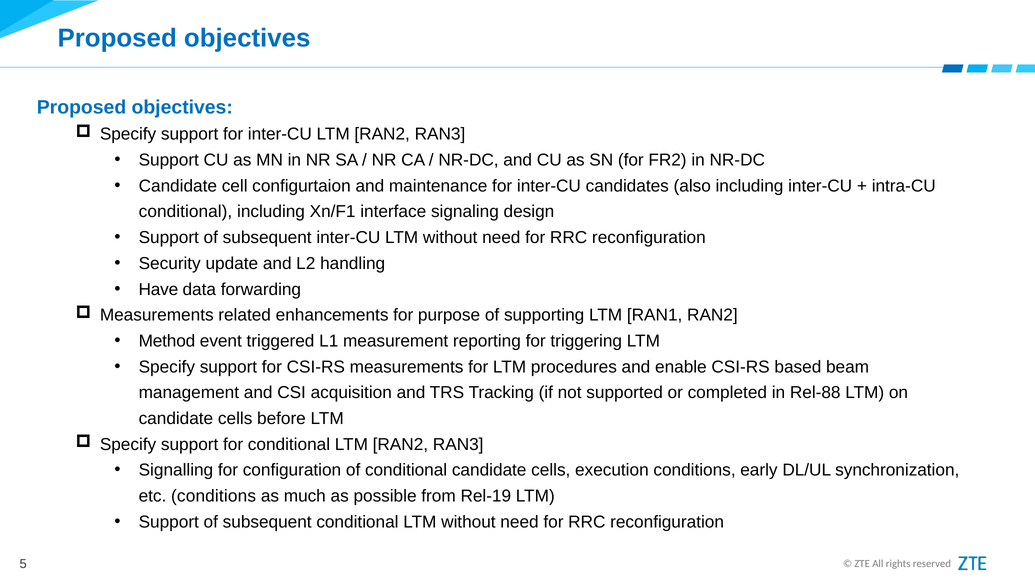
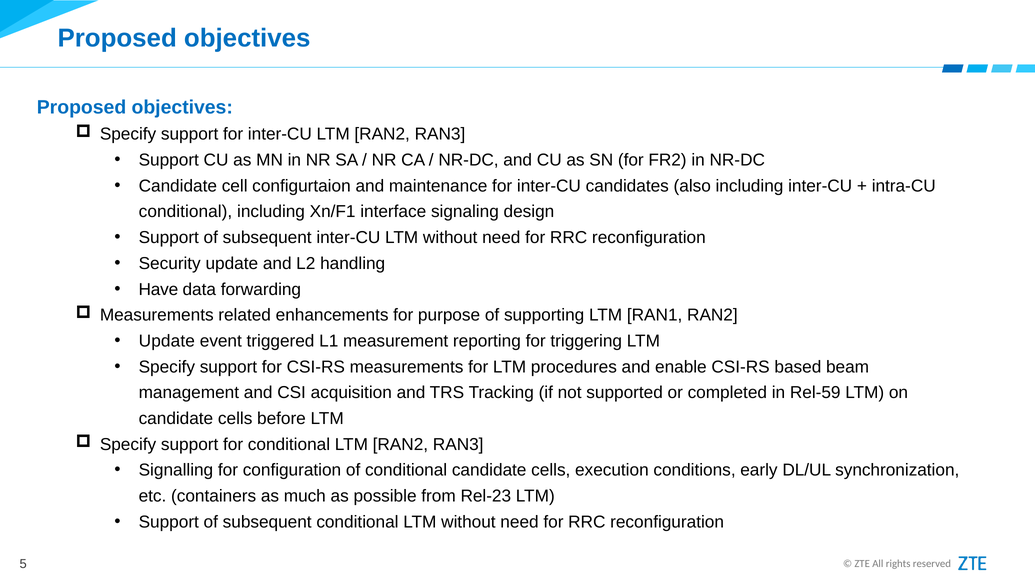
Method at (167, 341): Method -> Update
Rel-88: Rel-88 -> Rel-59
etc conditions: conditions -> containers
Rel-19: Rel-19 -> Rel-23
